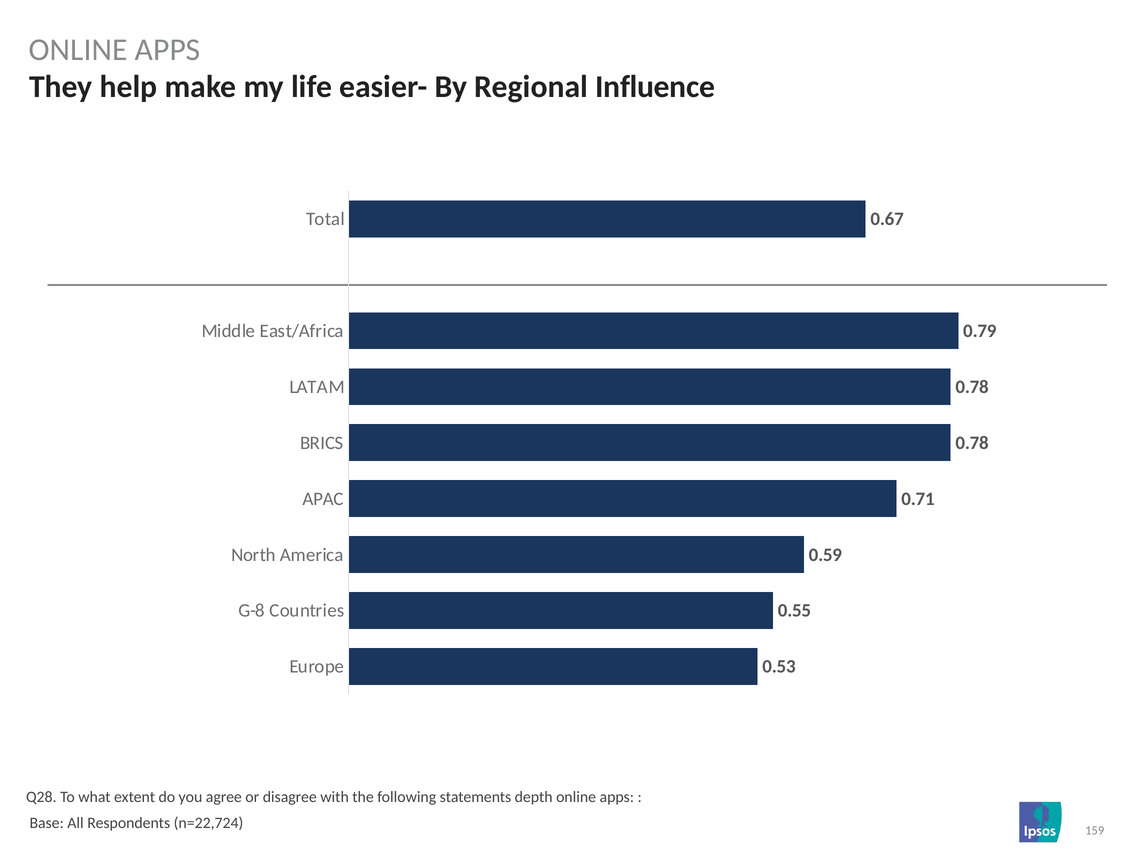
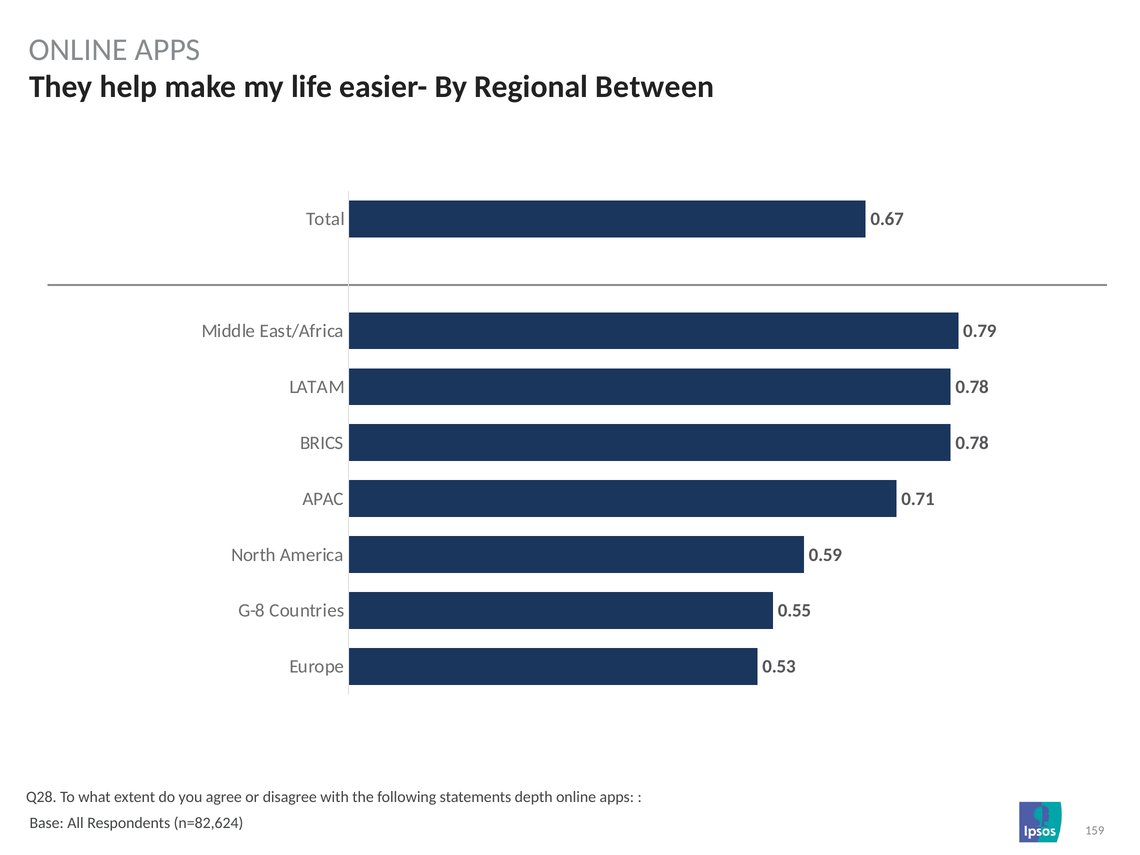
Influence: Influence -> Between
n=22,724: n=22,724 -> n=82,624
